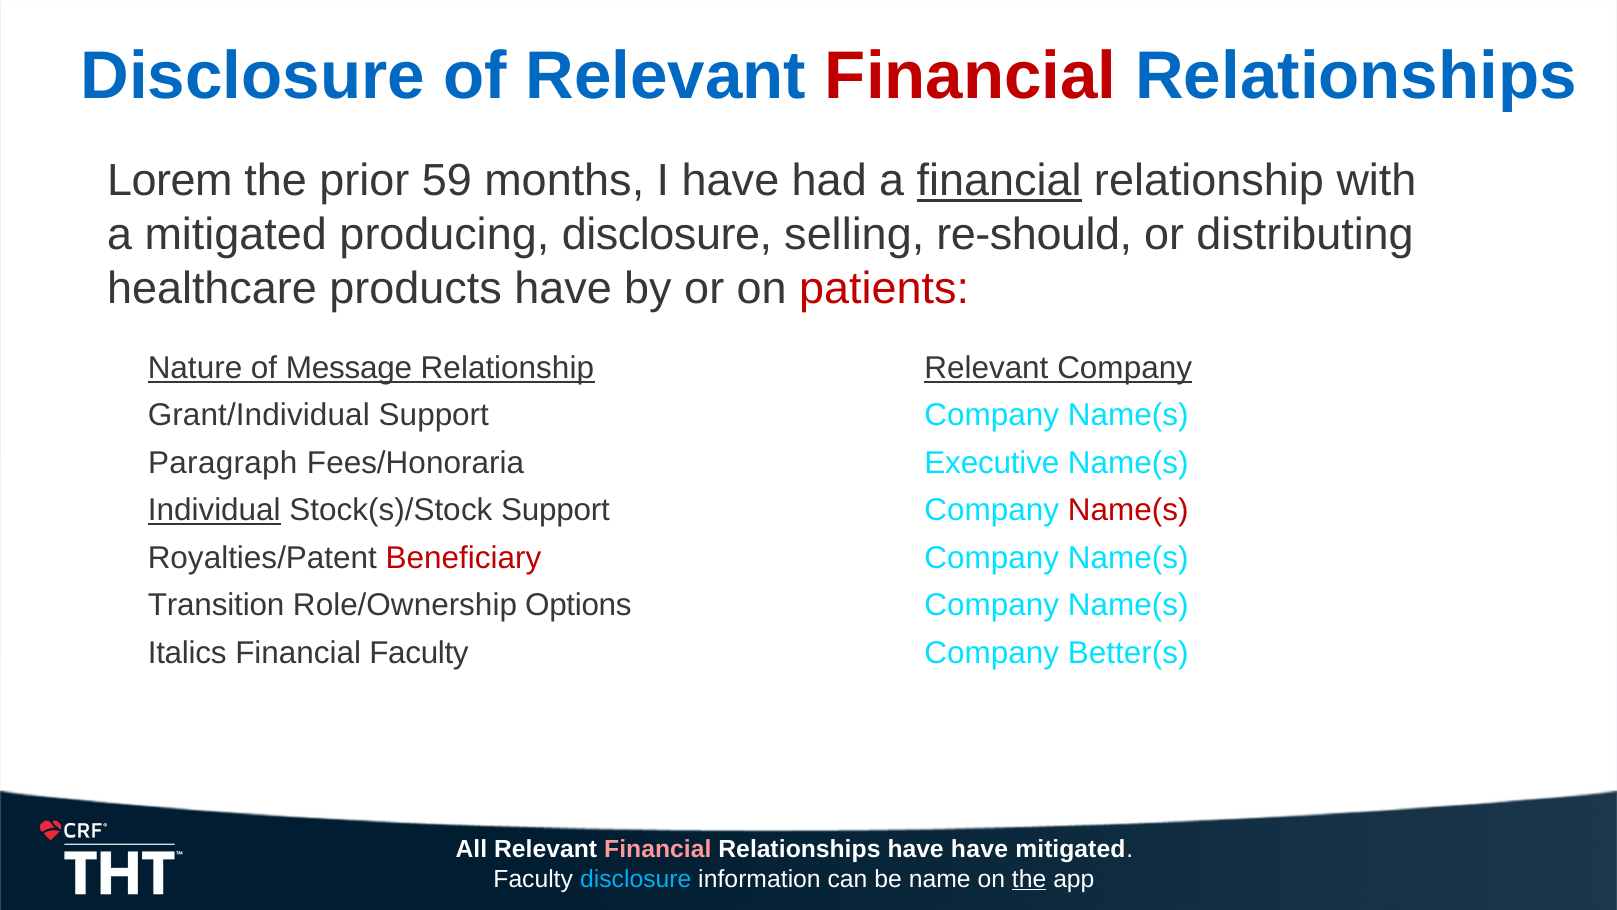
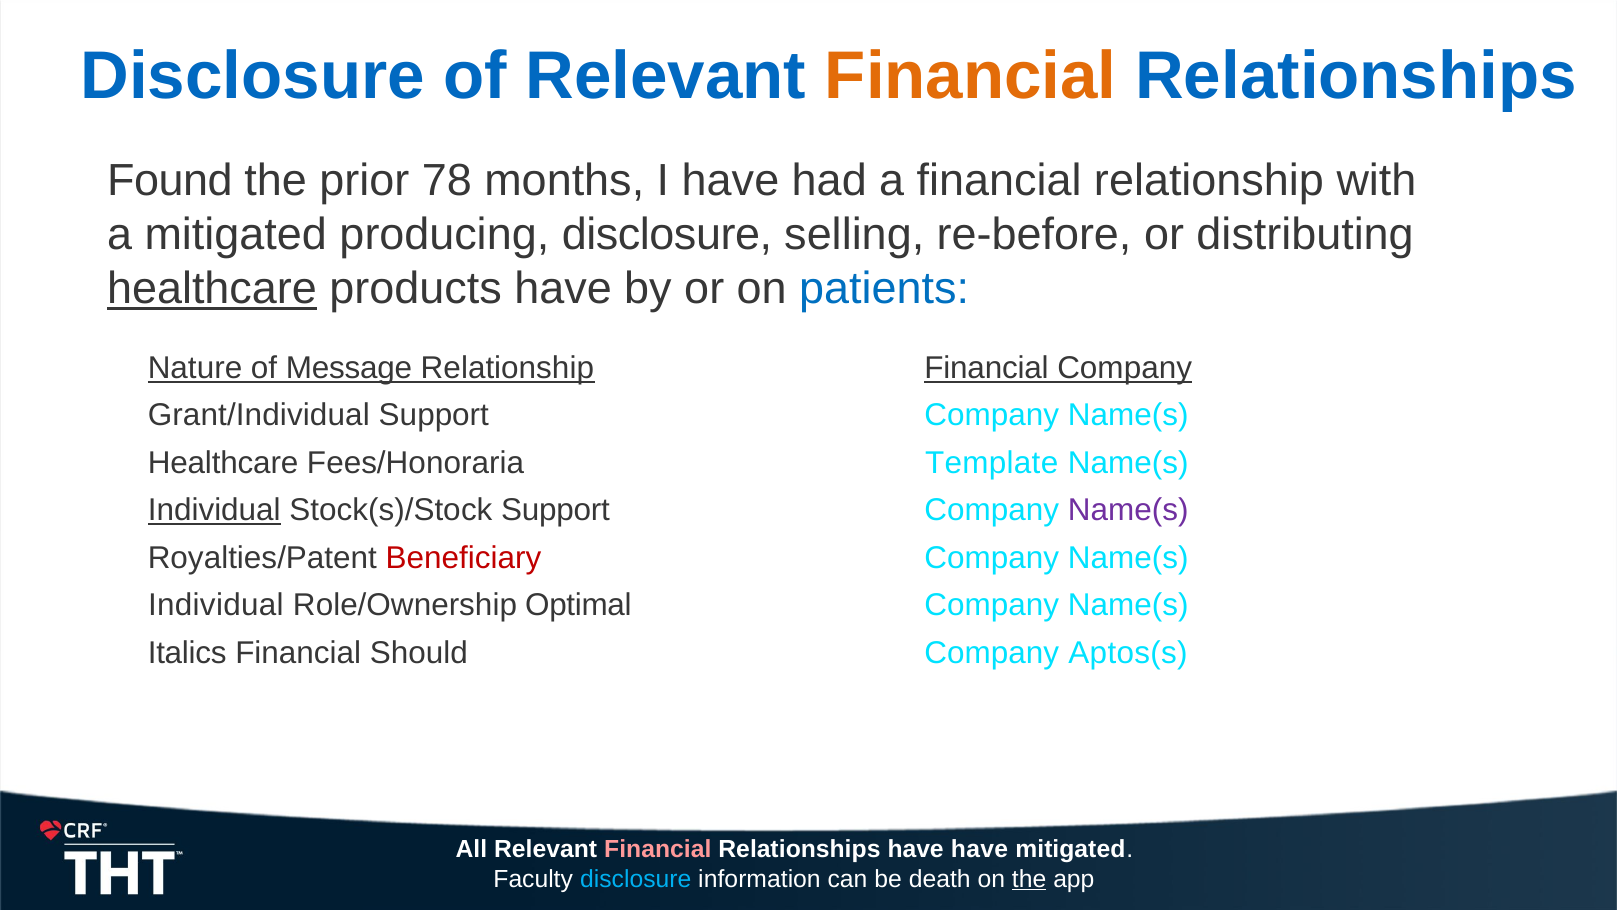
Financial at (971, 76) colour: red -> orange
Lorem: Lorem -> Found
59: 59 -> 78
financial at (999, 181) underline: present -> none
re-should: re-should -> re-before
healthcare at (212, 289) underline: none -> present
patients colour: red -> blue
Relationship Relevant: Relevant -> Financial
Paragraph at (223, 463): Paragraph -> Healthcare
Executive: Executive -> Template
Name(s at (1128, 510) colour: red -> purple
Transition at (216, 605): Transition -> Individual
Options: Options -> Optimal
Financial Faculty: Faculty -> Should
Better(s: Better(s -> Aptos(s
name: name -> death
